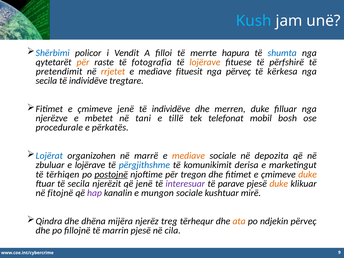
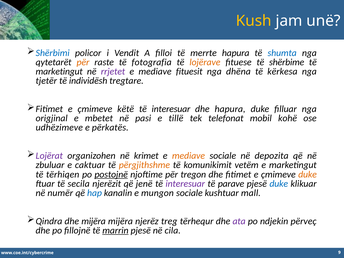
Kush colour: light blue -> yellow
përfshirë: përfshirë -> shërbime
pretendimit at (59, 72): pretendimit -> marketingut
rrjetet colour: orange -> purple
nga përveç: përveç -> dhëna
secila at (46, 81): secila -> tjetër
individëve at (88, 81): individëve -> individësh
çmimeve jenë: jenë -> këtë
individëve at (171, 109): individëve -> interesuar
dhe merren: merren -> hapura
njerëzve: njerëzve -> origjinal
tani: tani -> pasi
bosh: bosh -> kohë
procedurale: procedurale -> udhëzimeve
Lojërat colour: blue -> purple
marrë: marrë -> krimet
e lojërave: lojërave -> caktuar
përgjithshme colour: blue -> orange
derisa: derisa -> vetëm
duke at (279, 184) colour: orange -> blue
fitojnë: fitojnë -> numër
hap colour: purple -> blue
mirë: mirë -> mall
dhe dhëna: dhëna -> mijëra
ata colour: orange -> purple
marrin underline: none -> present
